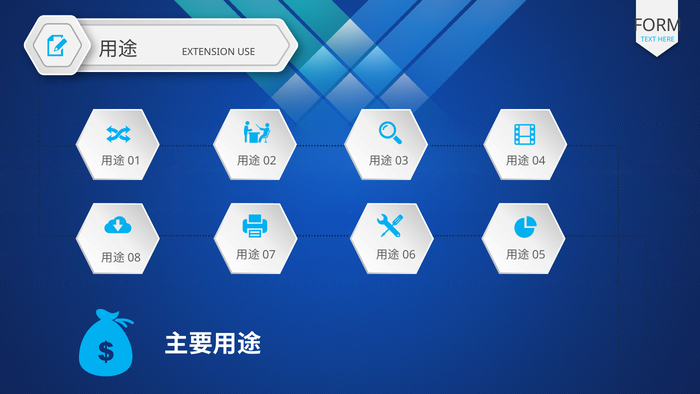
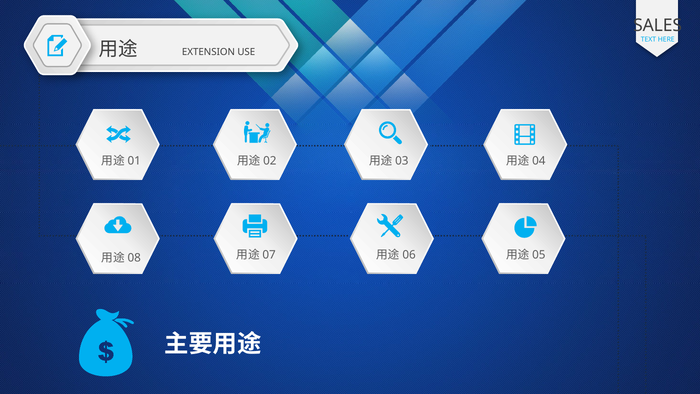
FORM: FORM -> SALES
